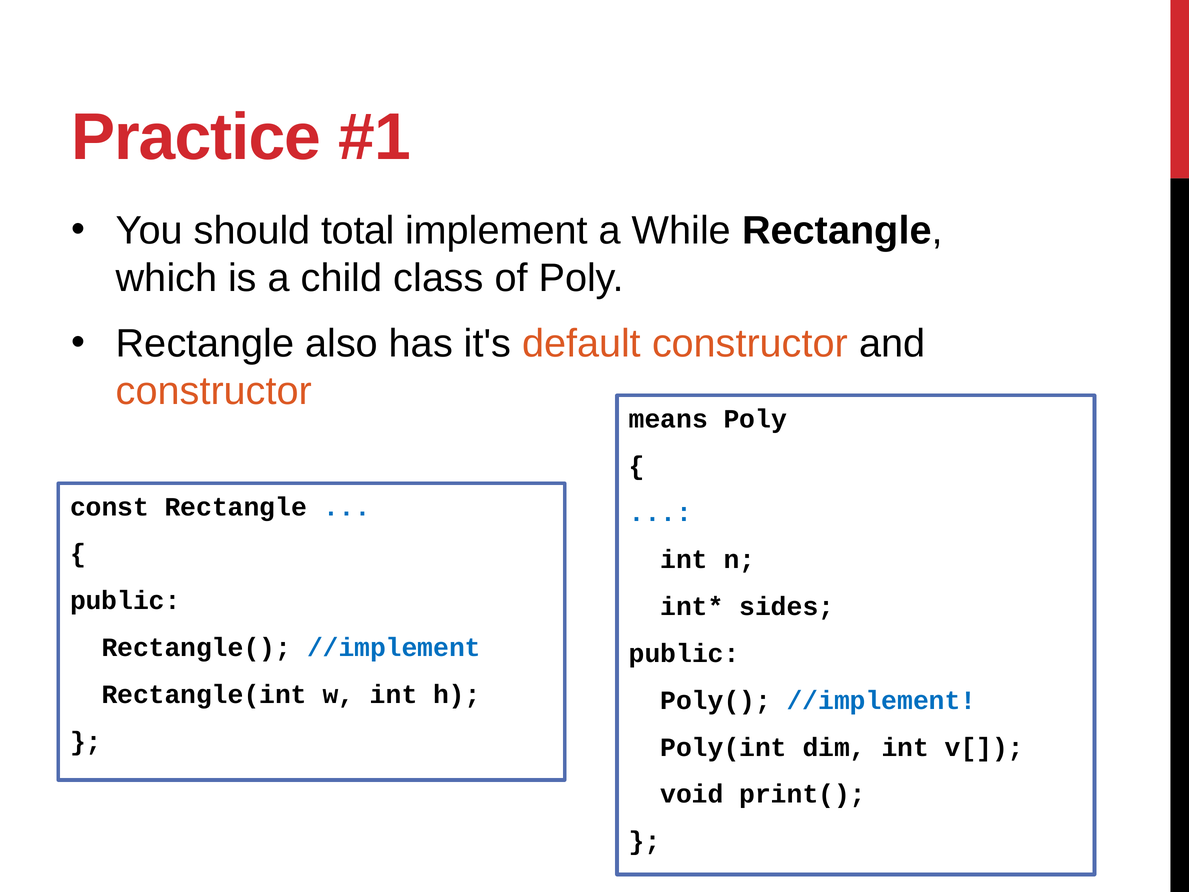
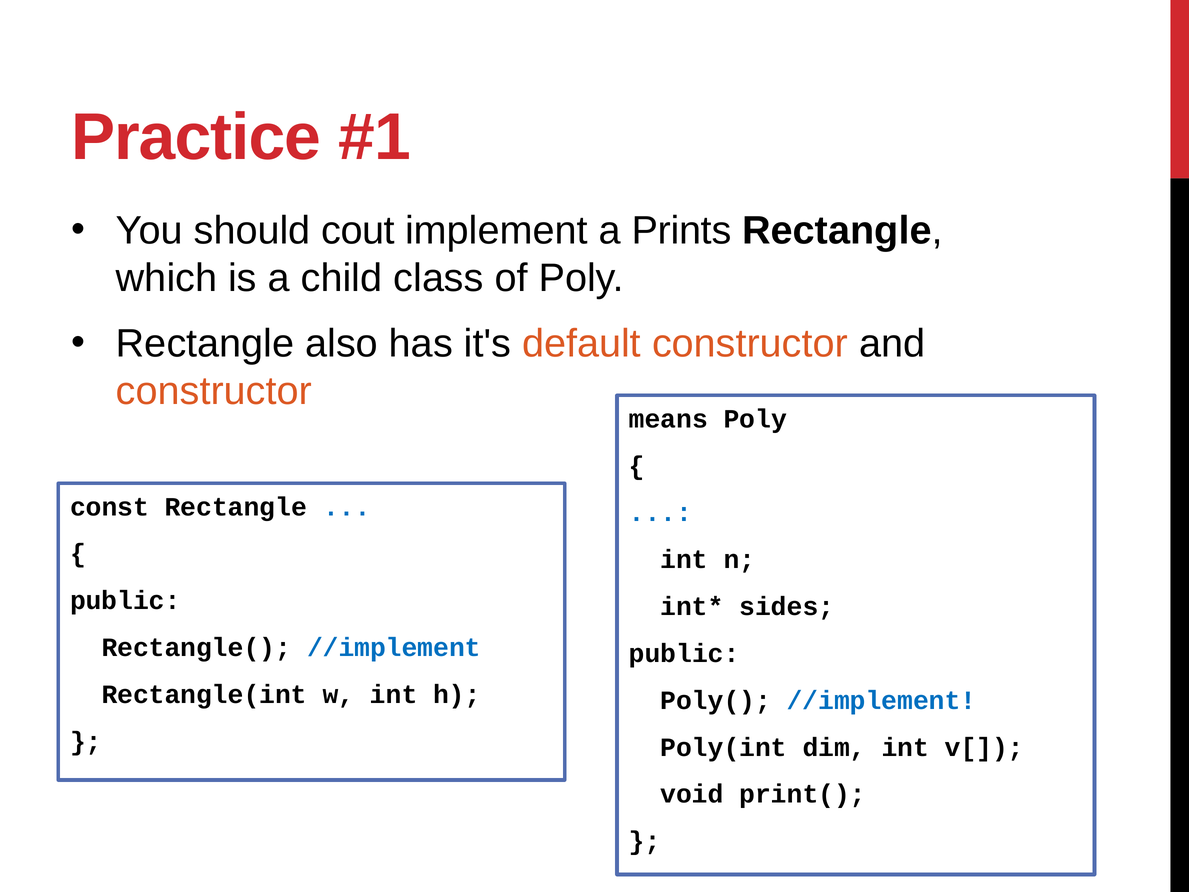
total: total -> cout
While: While -> Prints
